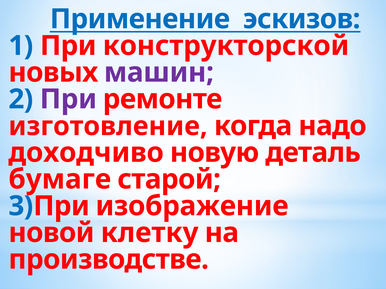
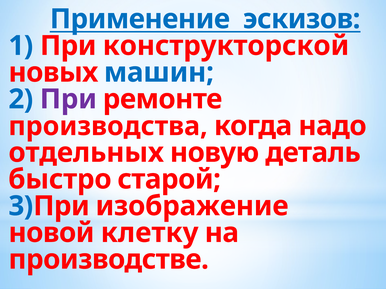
машин colour: purple -> blue
изготовление: изготовление -> пpоизводства
доходчиво: доходчиво -> отдельных
бумаге: бумаге -> быстро
